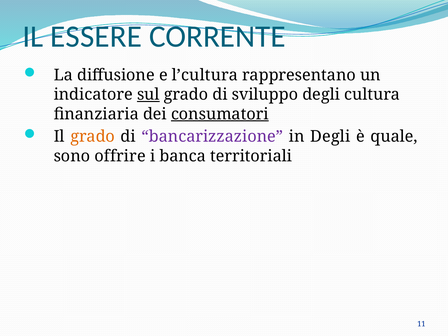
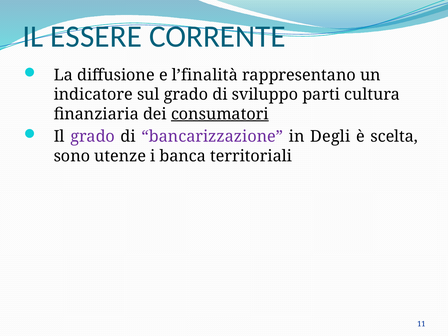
l’cultura: l’cultura -> l’finalità
sul underline: present -> none
sviluppo degli: degli -> parti
grado at (93, 137) colour: orange -> purple
quale: quale -> scelta
offrire: offrire -> utenze
